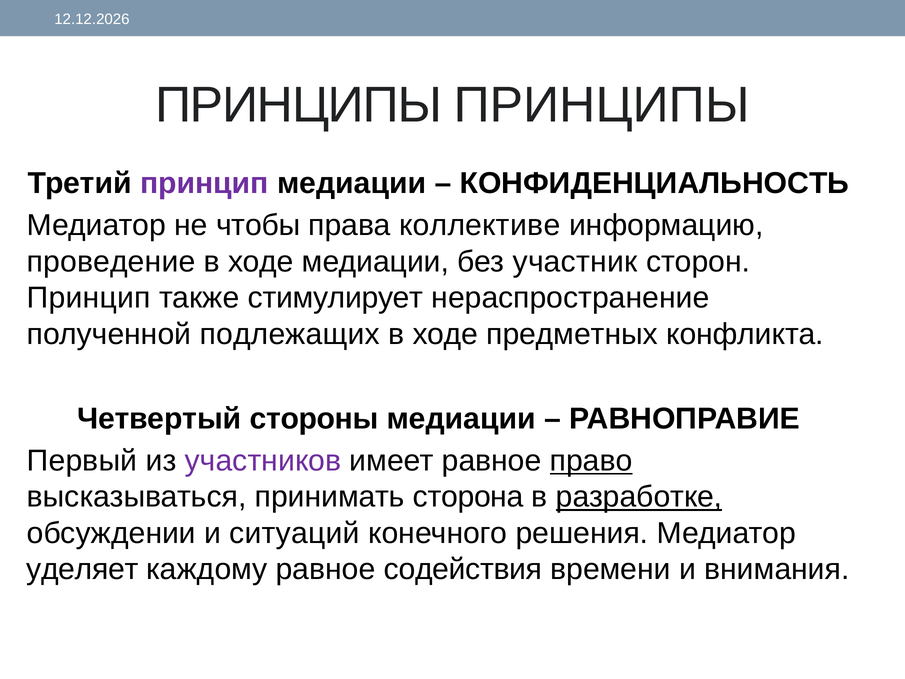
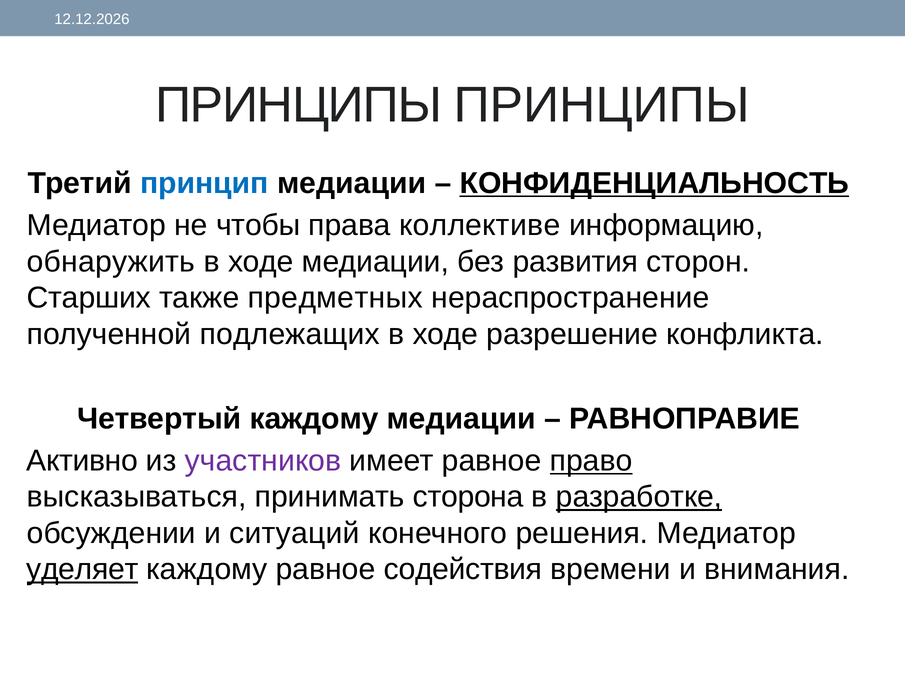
принцип at (204, 183) colour: purple -> blue
КОНФИДЕНЦИАЛЬНОСТЬ underline: none -> present
проведение: проведение -> обнаружить
участник: участник -> развития
Принцип at (89, 298): Принцип -> Старших
стимулирует: стимулирует -> предметных
предметных: предметных -> разрешение
Четвертый стороны: стороны -> каждому
Первый: Первый -> Активно
уделяет underline: none -> present
